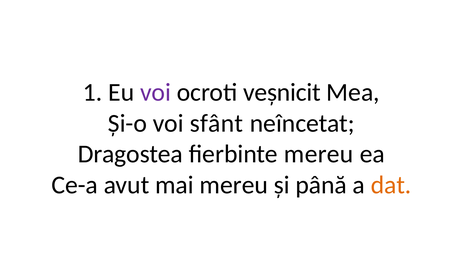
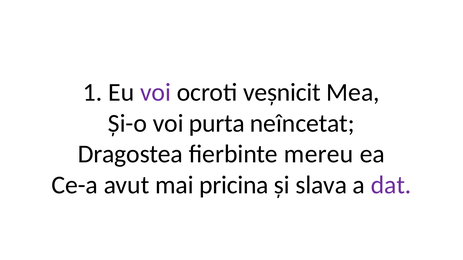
sfânt: sfânt -> purta
mai mereu: mereu -> pricina
până: până -> slava
dat colour: orange -> purple
